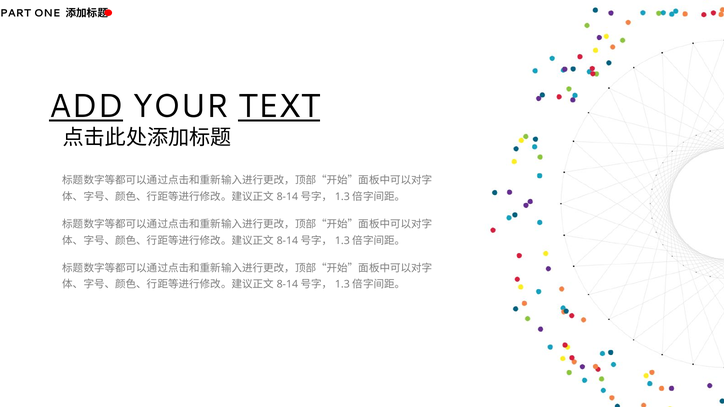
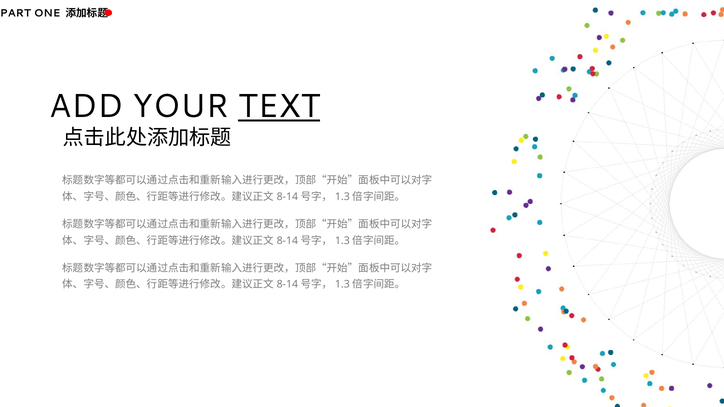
ADD underline: present -> none
